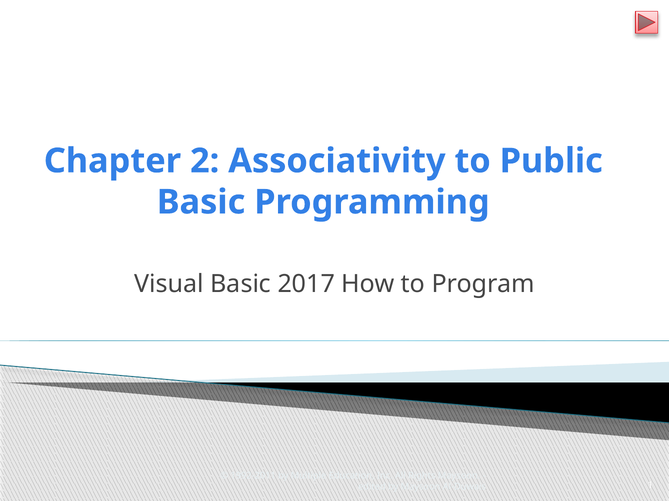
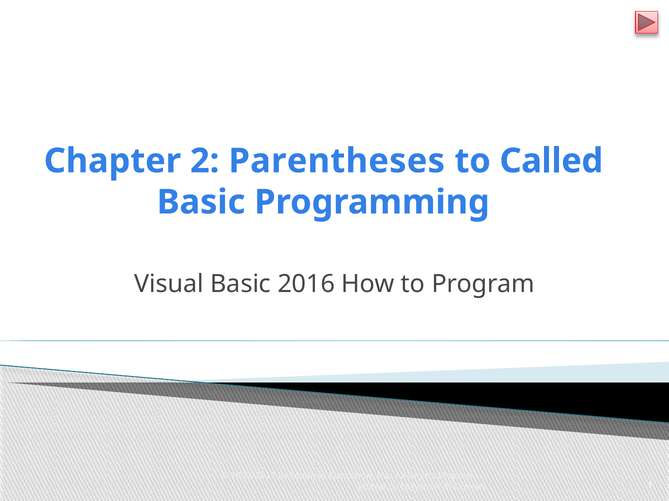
Associativity: Associativity -> Parentheses
Public: Public -> Called
2017: 2017 -> 2016
